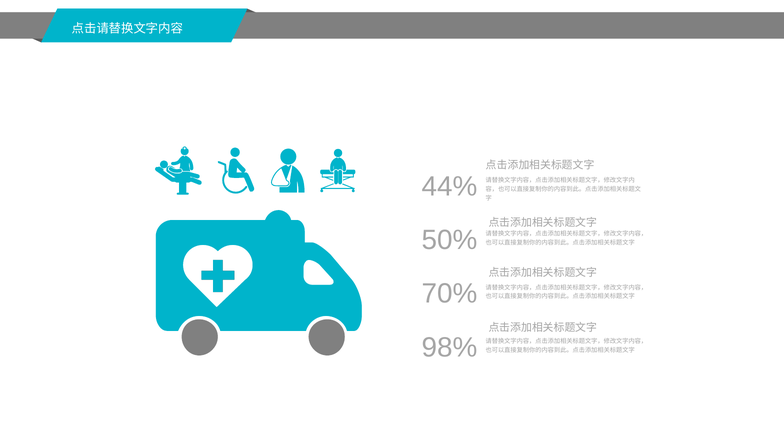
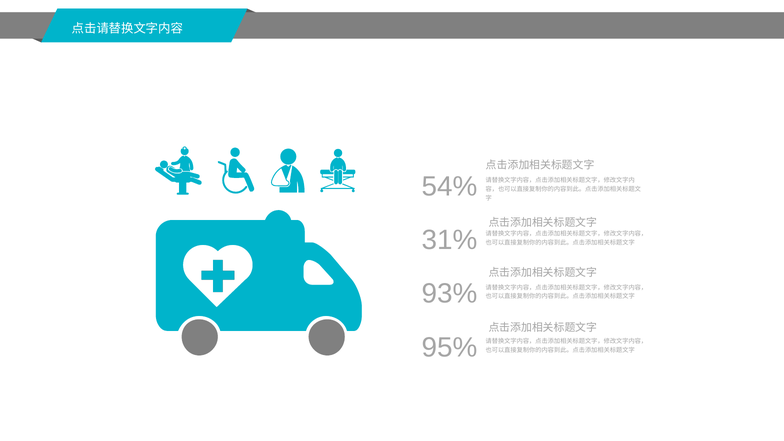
44%: 44% -> 54%
50%: 50% -> 31%
70%: 70% -> 93%
98%: 98% -> 95%
